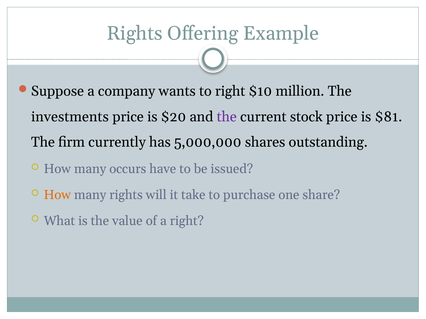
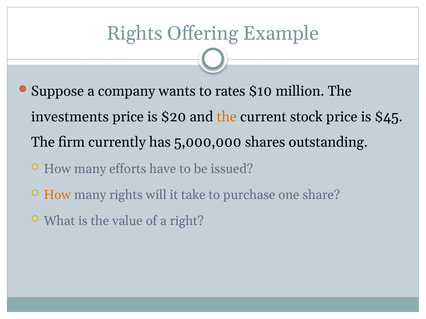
to right: right -> rates
the at (227, 117) colour: purple -> orange
$81: $81 -> $45
occurs: occurs -> efforts
